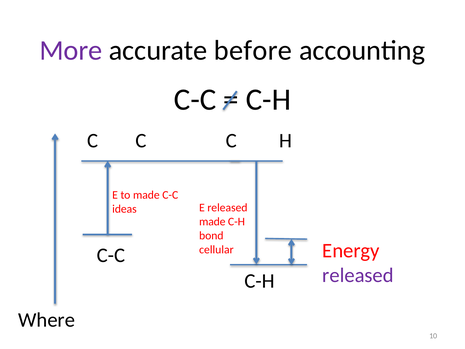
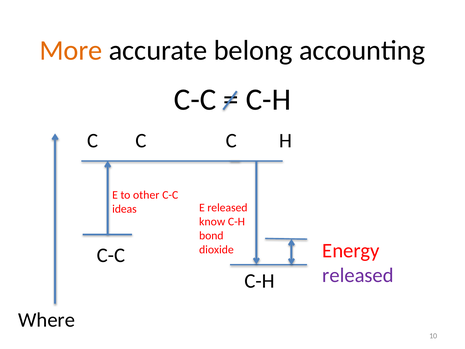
More colour: purple -> orange
before: before -> belong
to made: made -> other
made at (212, 222): made -> know
cellular: cellular -> dioxide
